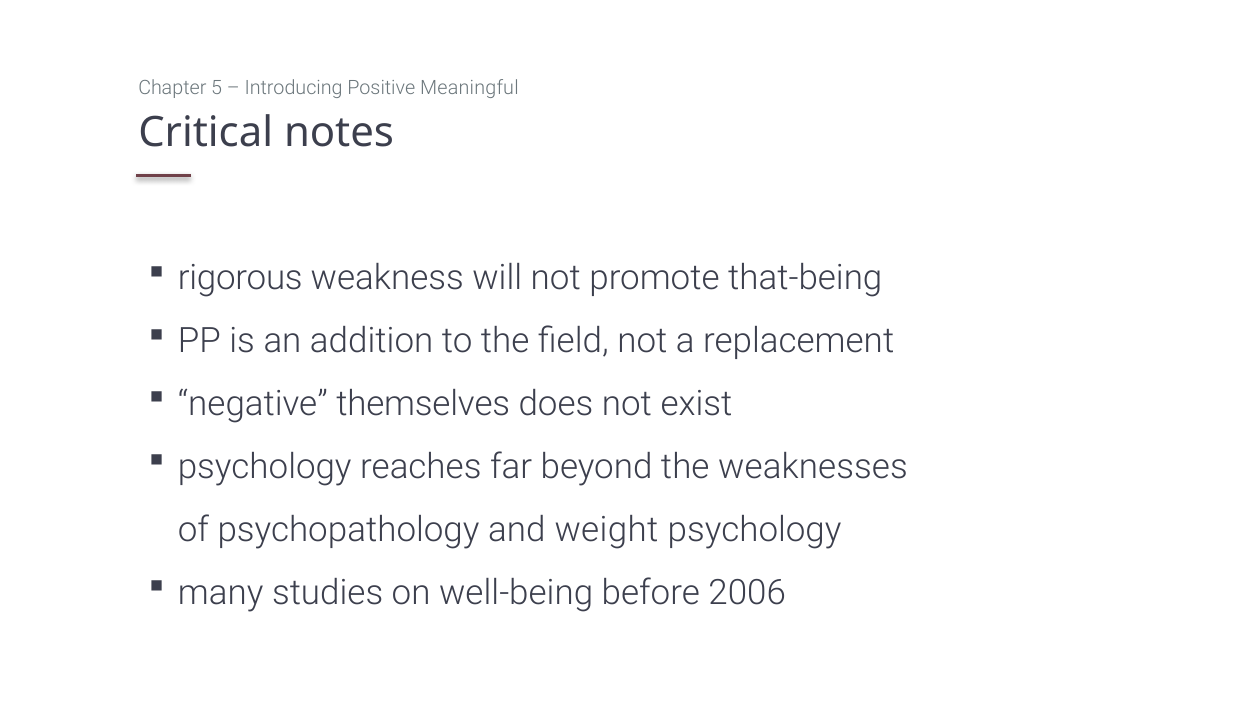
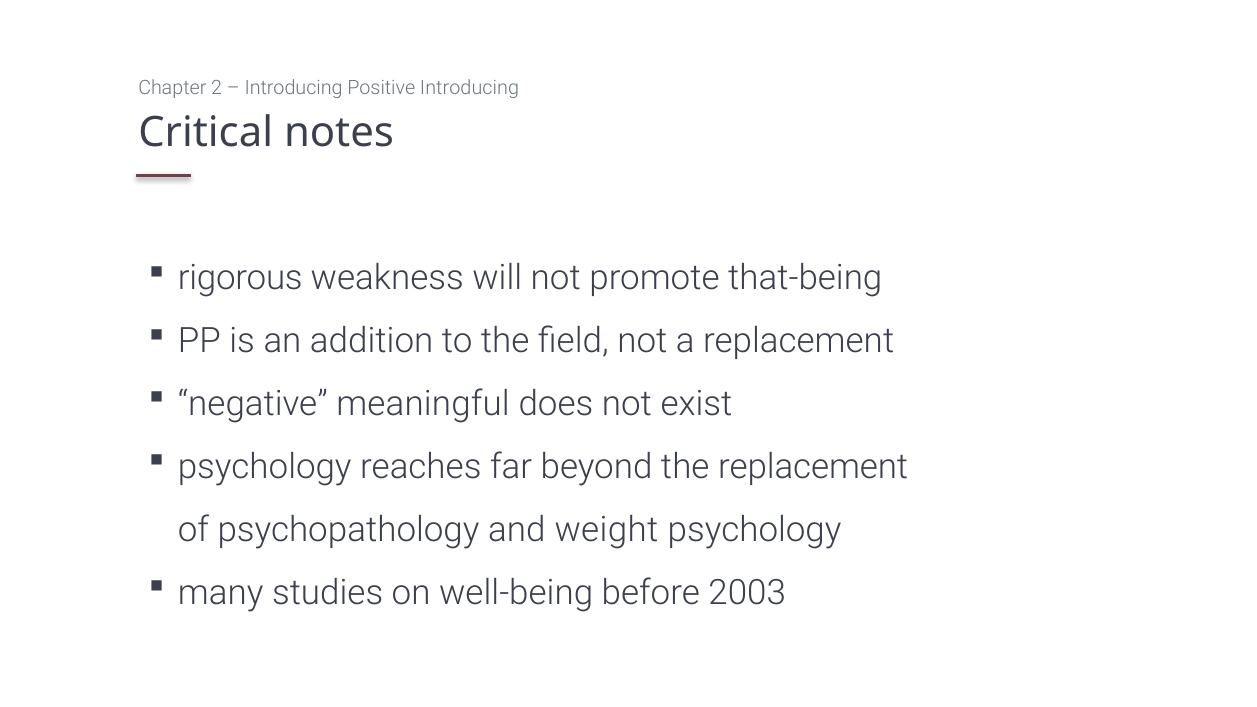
5: 5 -> 2
Positive Meaningful: Meaningful -> Introducing
themselves: themselves -> meaningful
the weaknesses: weaknesses -> replacement
2006: 2006 -> 2003
